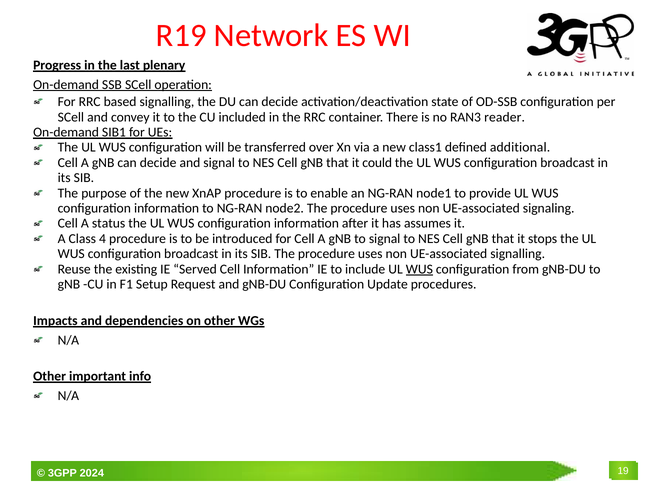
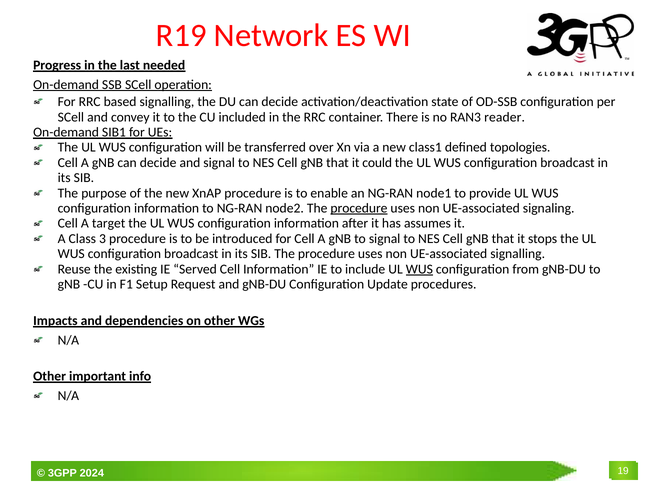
plenary: plenary -> needed
additional: additional -> topologies
procedure at (359, 208) underline: none -> present
status: status -> target
4: 4 -> 3
